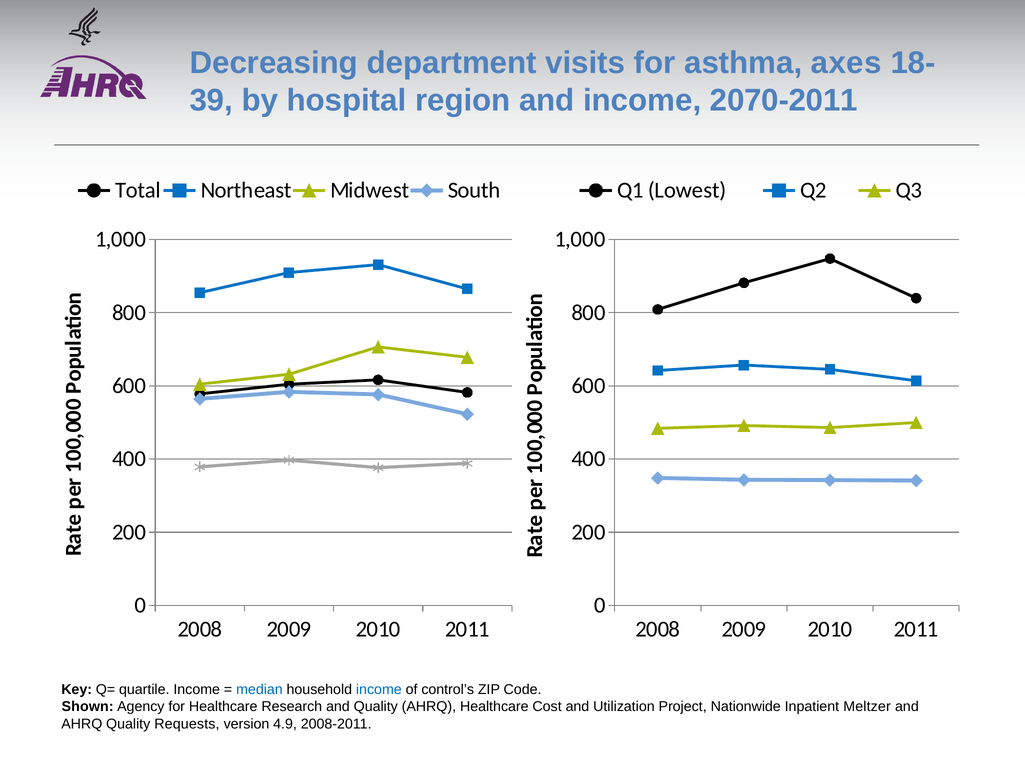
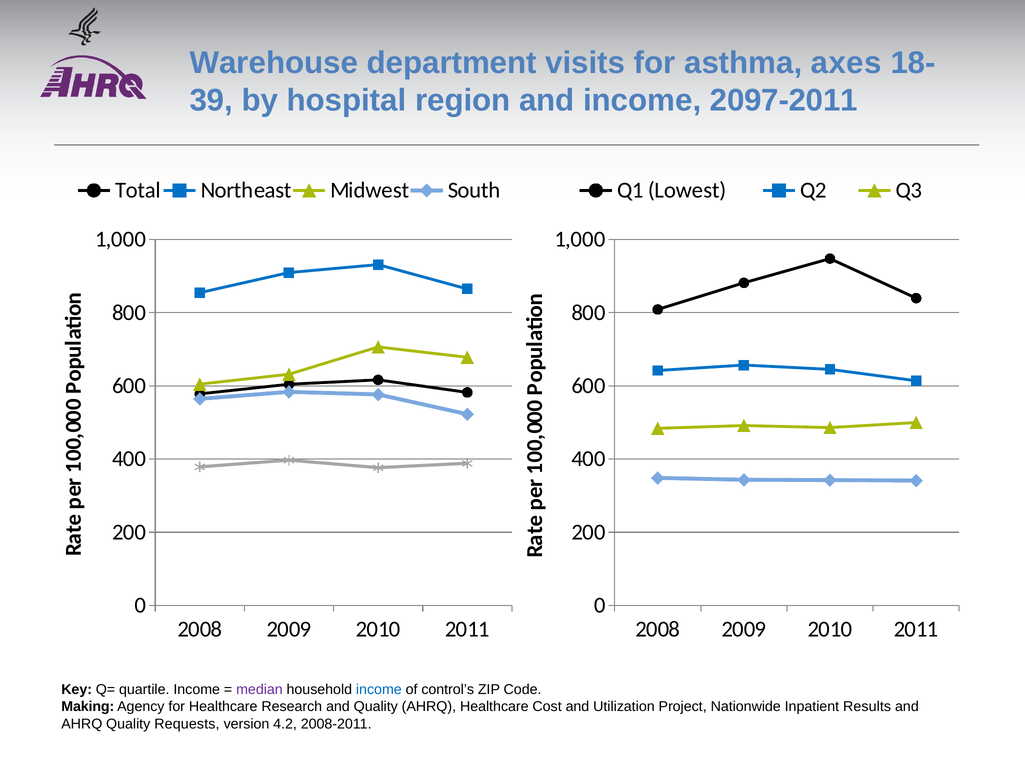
Decreasing: Decreasing -> Warehouse
2070-2011: 2070-2011 -> 2097-2011
median colour: blue -> purple
Shown: Shown -> Making
Meltzer: Meltzer -> Results
4.9: 4.9 -> 4.2
